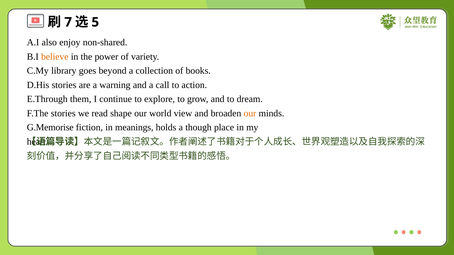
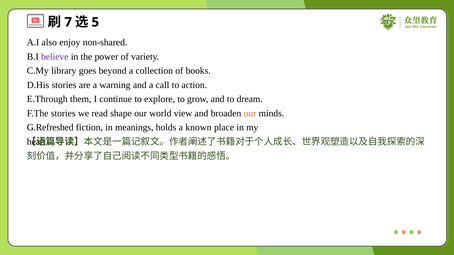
believe colour: orange -> purple
G.Memorise: G.Memorise -> G.Refreshed
though: though -> known
